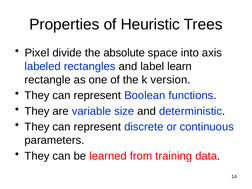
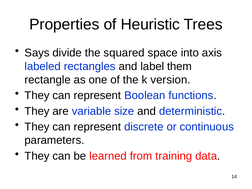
Pixel: Pixel -> Says
absolute: absolute -> squared
learn: learn -> them
